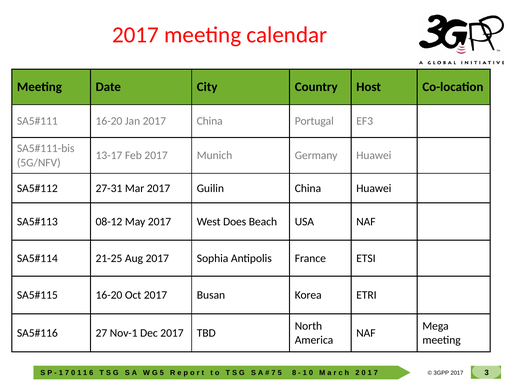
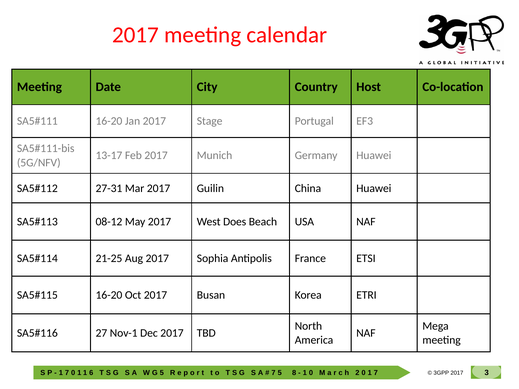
2017 China: China -> Stage
